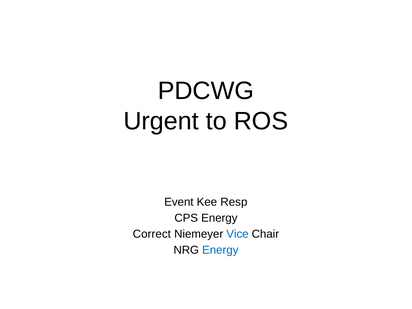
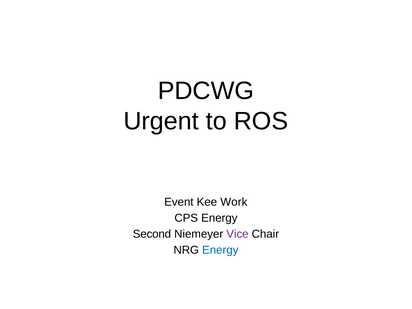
Resp: Resp -> Work
Correct: Correct -> Second
Vice colour: blue -> purple
